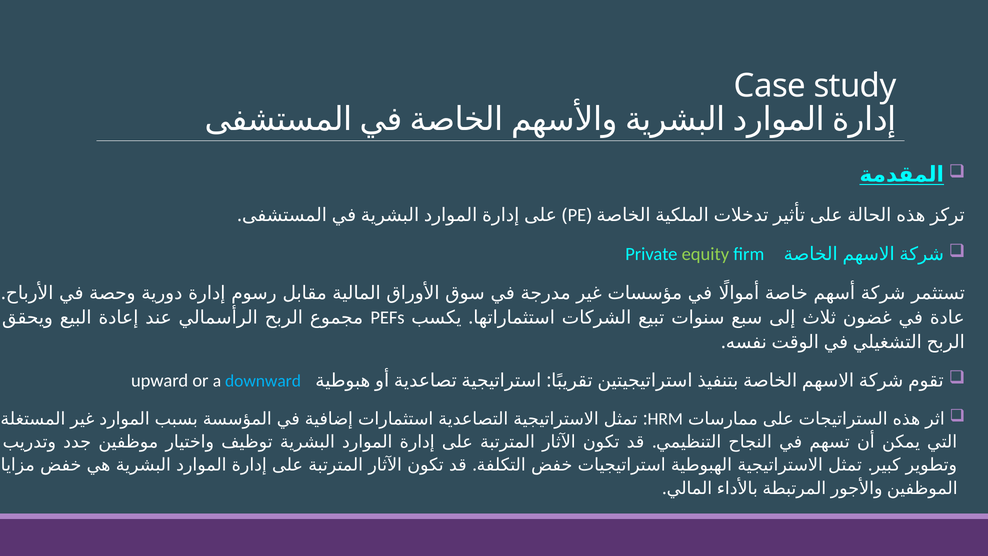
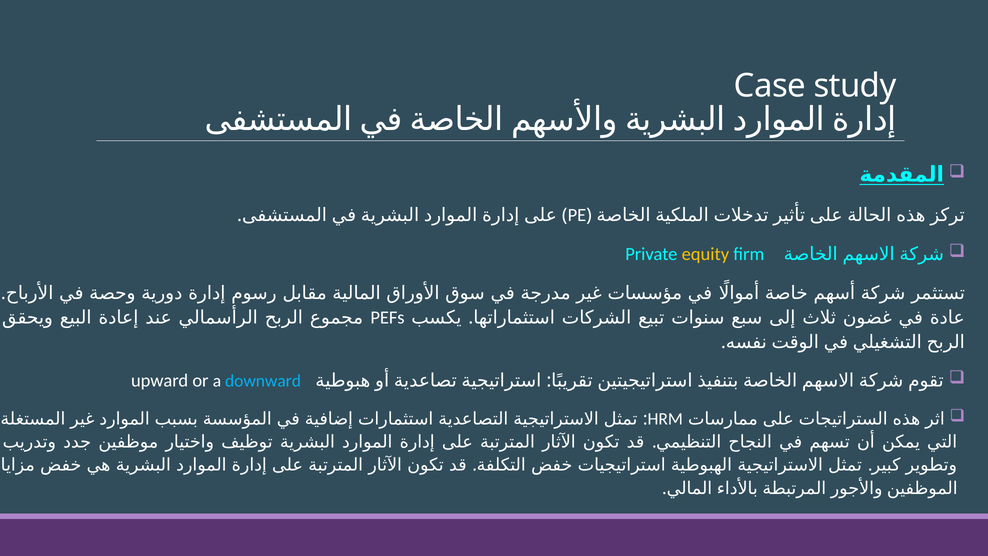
equity colour: light green -> yellow
